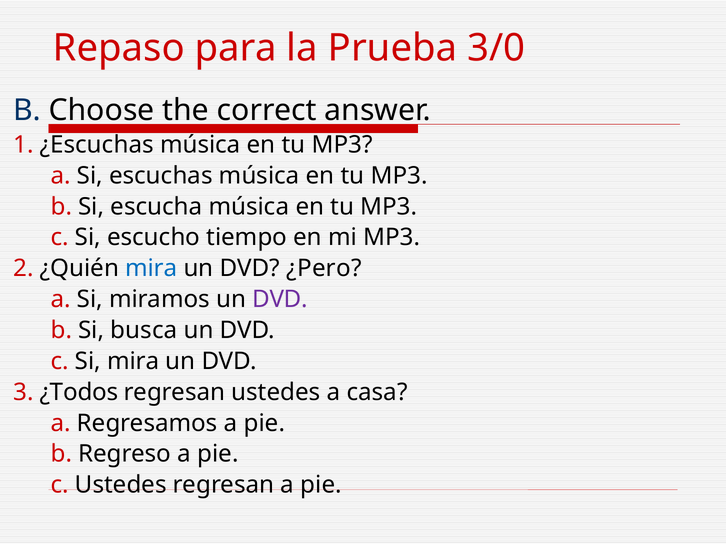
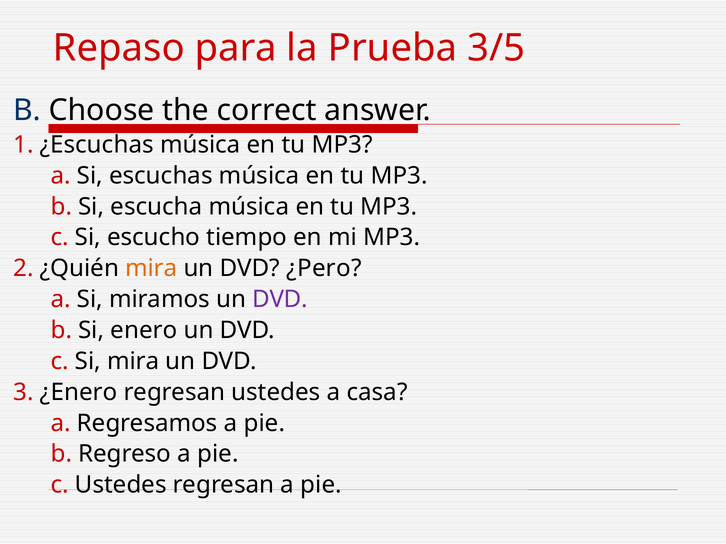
3/0: 3/0 -> 3/5
mira at (151, 269) colour: blue -> orange
busca: busca -> enero
¿Todos: ¿Todos -> ¿Enero
